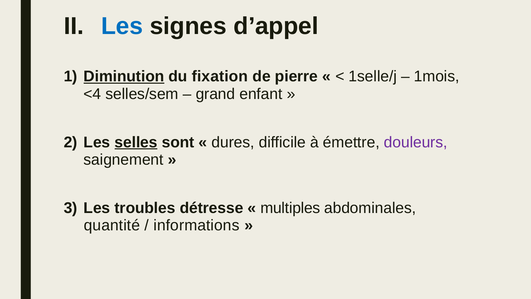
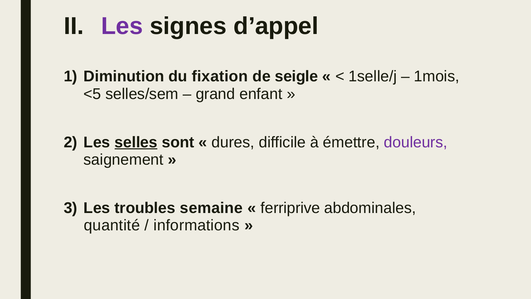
Les at (122, 26) colour: blue -> purple
Diminution underline: present -> none
pierre: pierre -> seigle
<4: <4 -> <5
détresse: détresse -> semaine
multiples: multiples -> ferriprive
